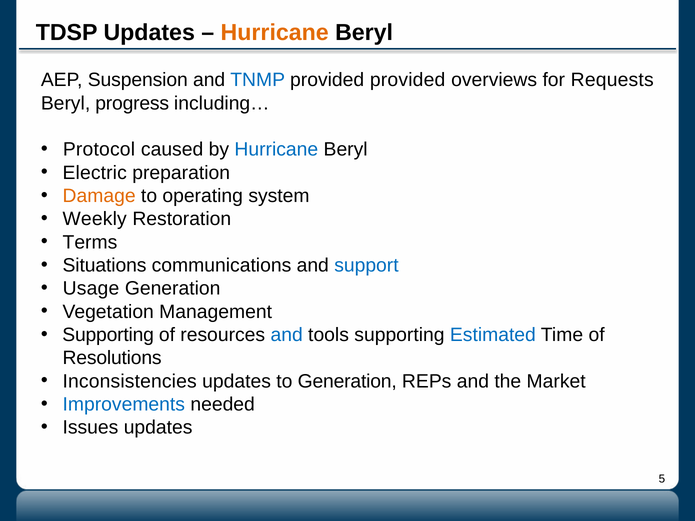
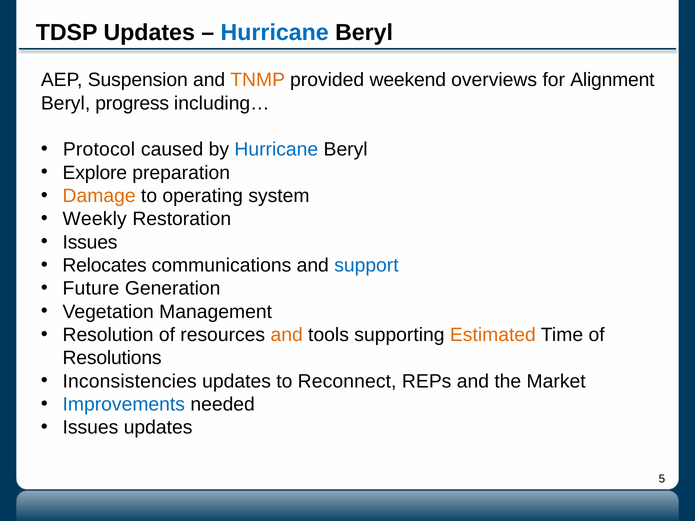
Hurricane at (275, 33) colour: orange -> blue
TNMP colour: blue -> orange
provided provided: provided -> weekend
Requests: Requests -> Alignment
Electric: Electric -> Explore
Terms at (90, 242): Terms -> Issues
Situations: Situations -> Relocates
Usage: Usage -> Future
Supporting at (108, 335): Supporting -> Resolution
and at (287, 335) colour: blue -> orange
Estimated colour: blue -> orange
to Generation: Generation -> Reconnect
